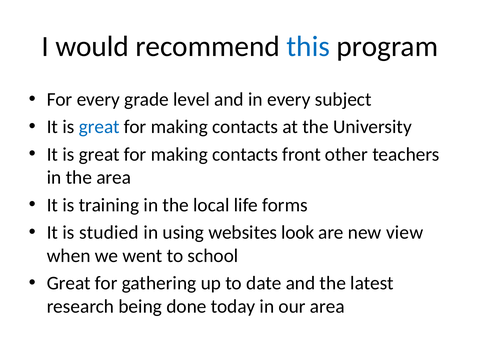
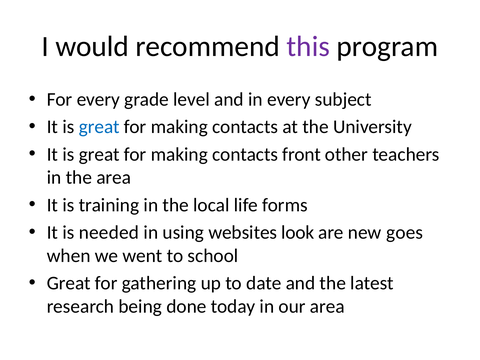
this colour: blue -> purple
studied: studied -> needed
view: view -> goes
